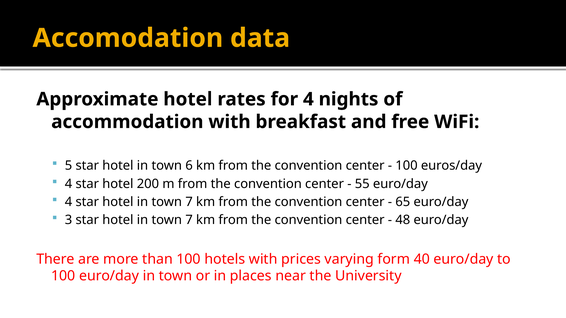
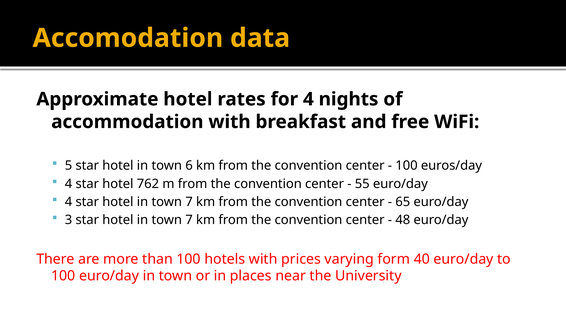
200: 200 -> 762
